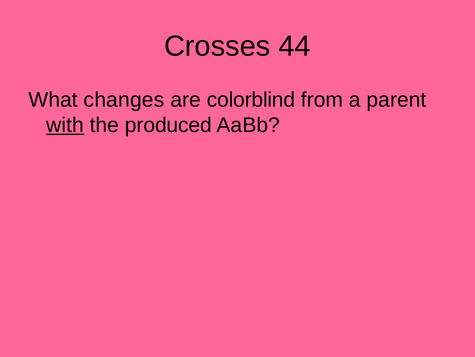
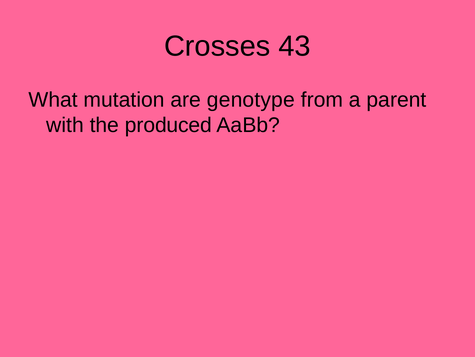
44: 44 -> 43
changes: changes -> mutation
colorblind: colorblind -> genotype
with underline: present -> none
